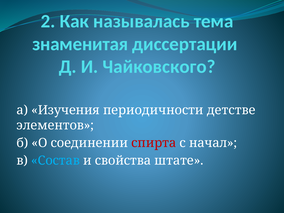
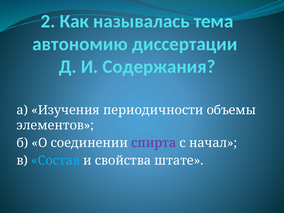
знаменитая: знаменитая -> автономию
Чайковского: Чайковского -> Содержания
детстве: детстве -> объемы
спирта colour: red -> purple
